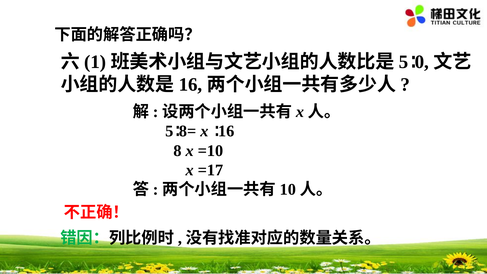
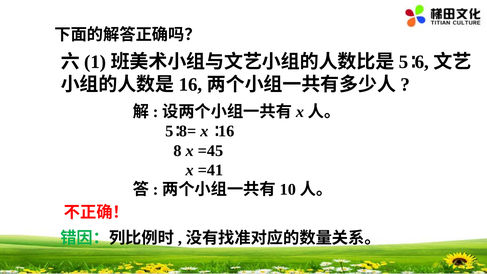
0: 0 -> 6
=10: =10 -> =45
=17: =17 -> =41
